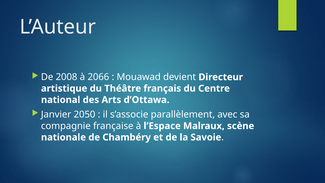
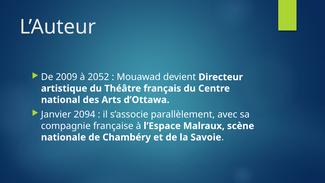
2008: 2008 -> 2009
2066: 2066 -> 2052
2050: 2050 -> 2094
